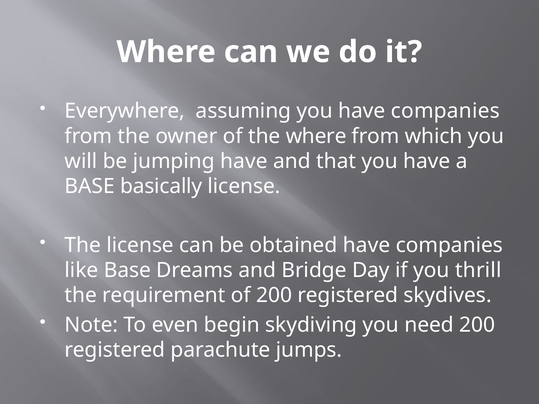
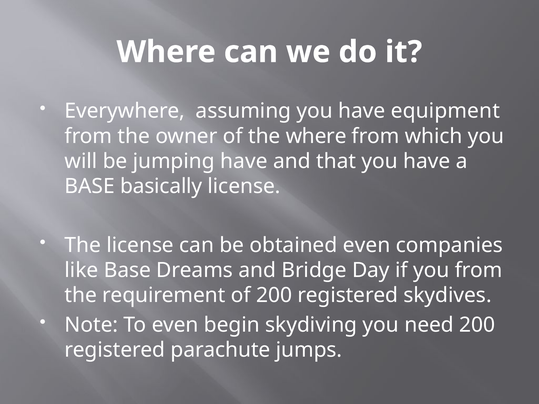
you have companies: companies -> equipment
obtained have: have -> even
you thrill: thrill -> from
